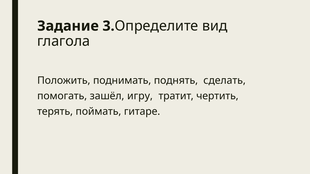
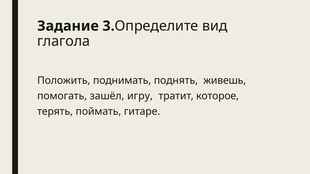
сделать: сделать -> живешь
чертить: чертить -> которое
